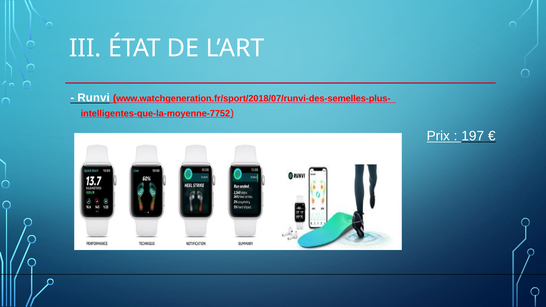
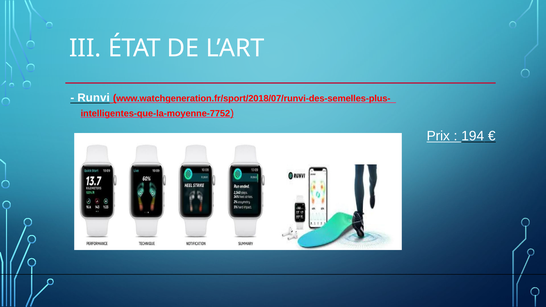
197: 197 -> 194
